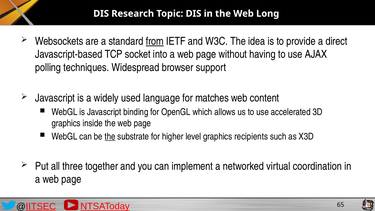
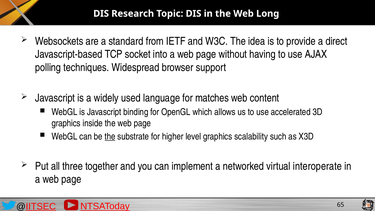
from underline: present -> none
recipients: recipients -> scalability
coordination: coordination -> interoperate
